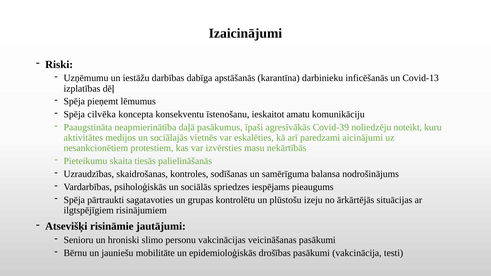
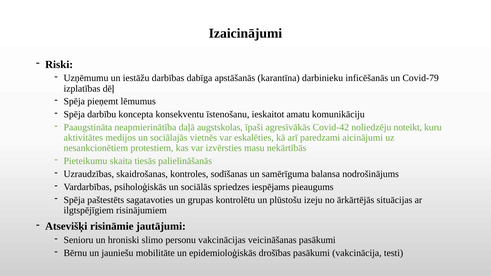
Covid-13: Covid-13 -> Covid-79
cilvēka: cilvēka -> darbību
pasākumus: pasākumus -> augstskolas
Covid-39: Covid-39 -> Covid-42
pārtraukti: pārtraukti -> paštestēts
